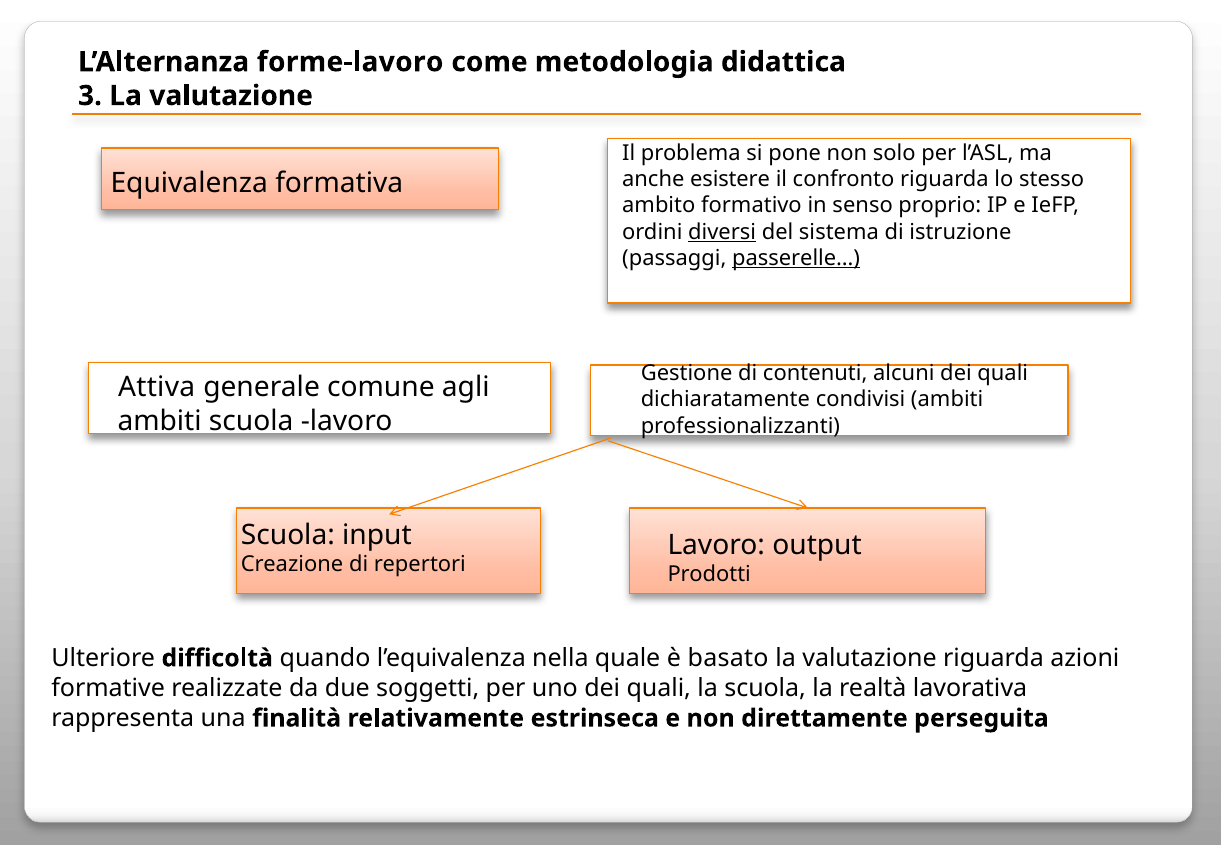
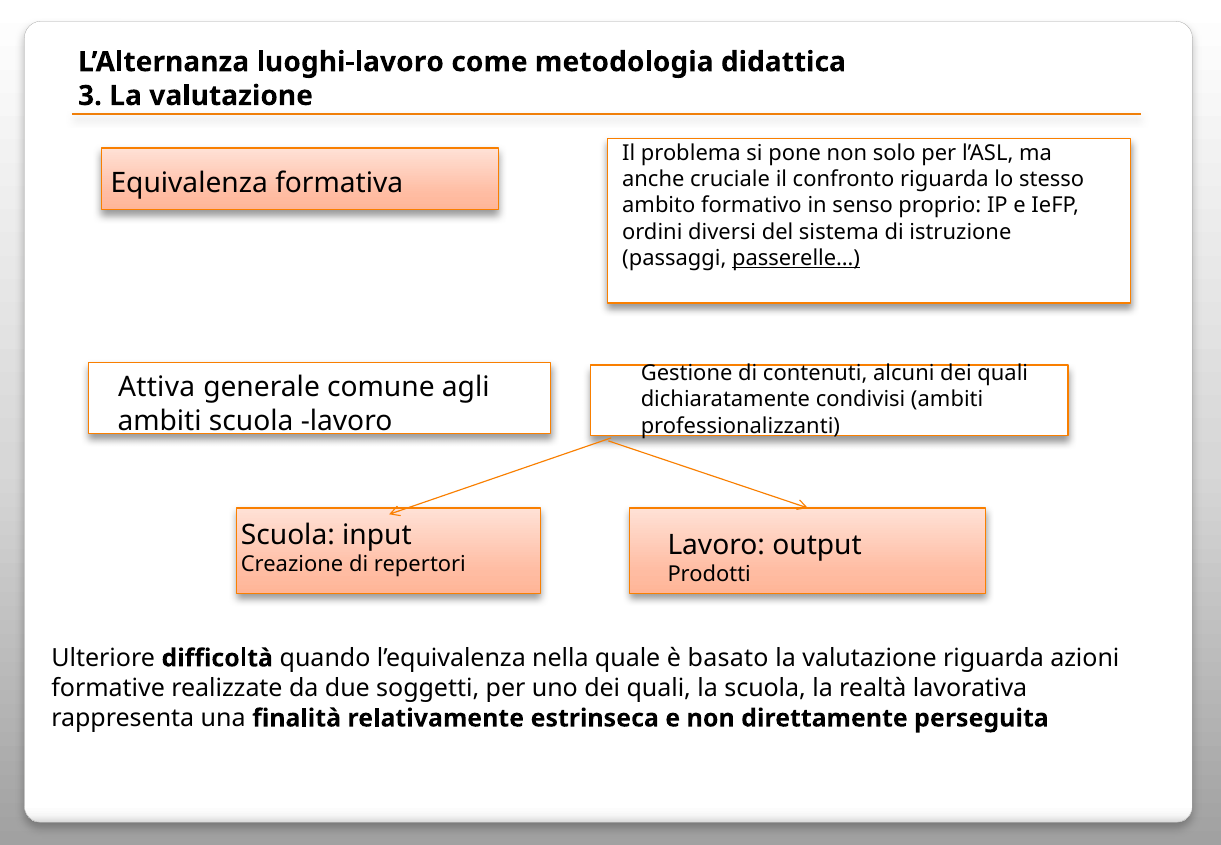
forme-lavoro: forme-lavoro -> luoghi-lavoro
esistere: esistere -> cruciale
diversi underline: present -> none
